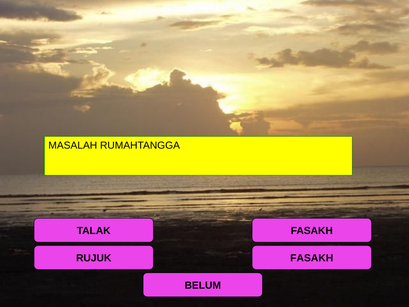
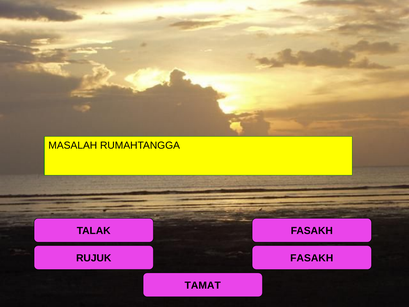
BELUM: BELUM -> TAMAT
